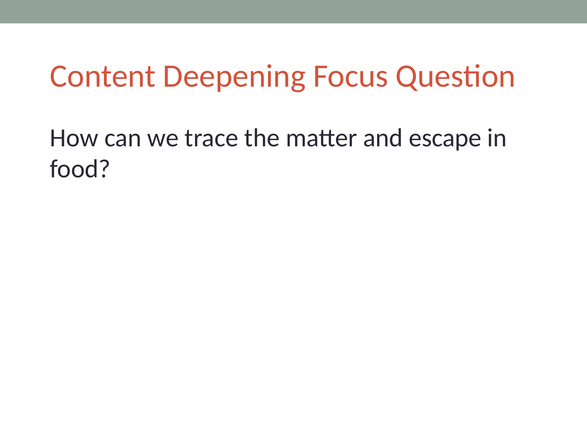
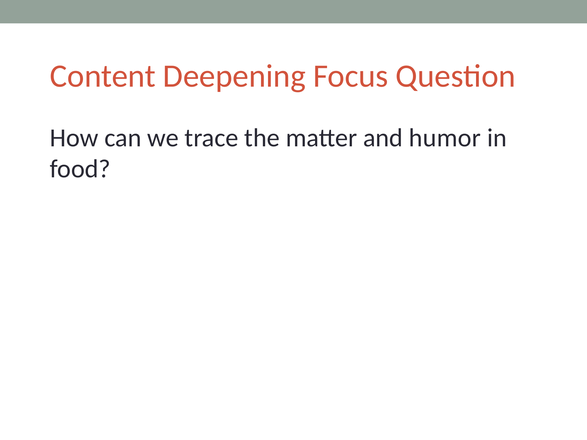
escape: escape -> humor
